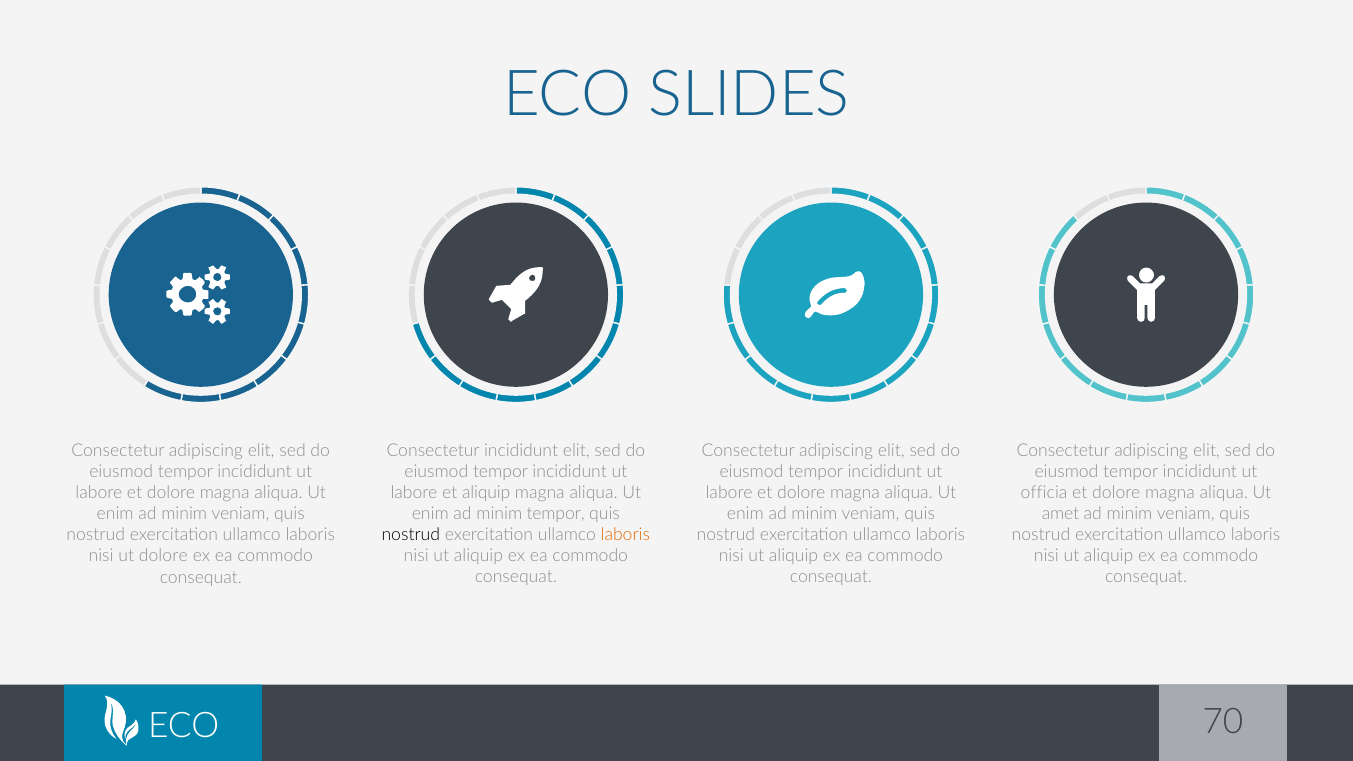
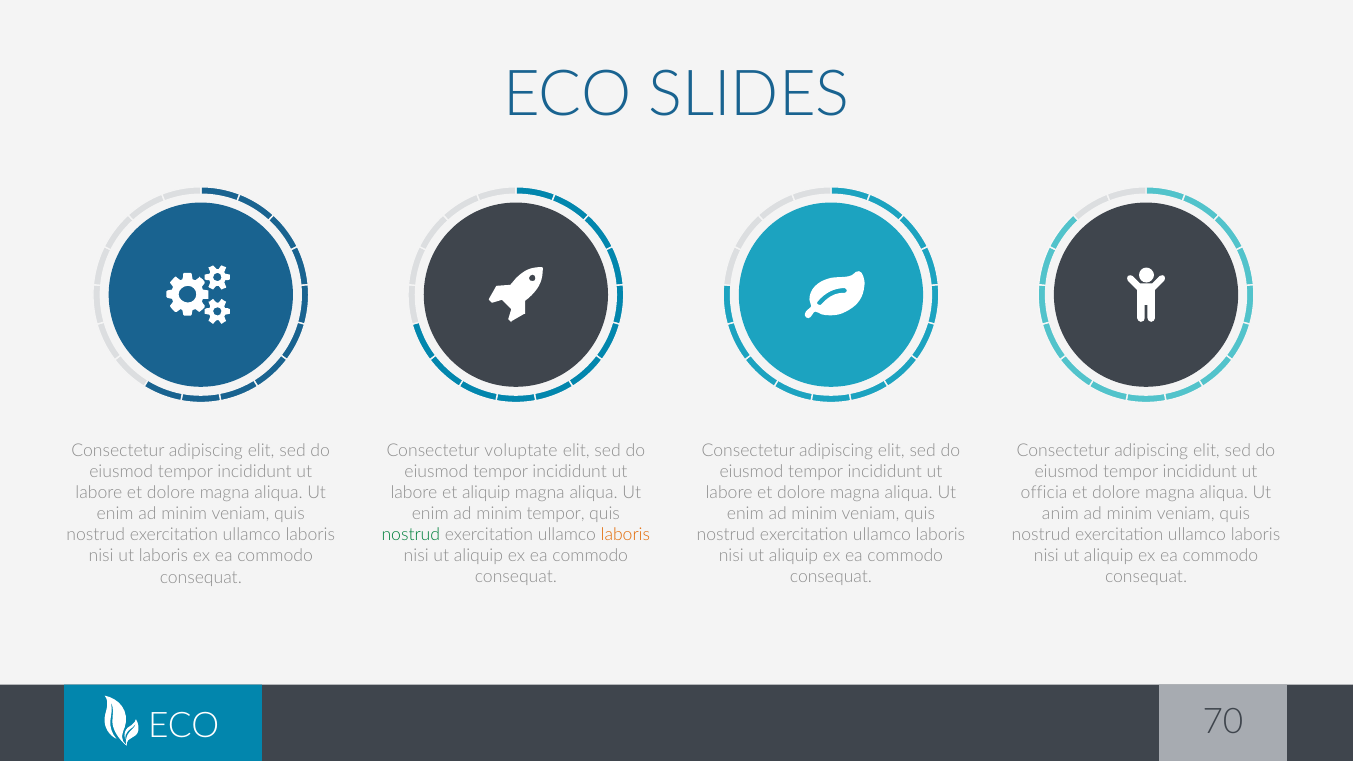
Consectetur incididunt: incididunt -> voluptate
amet: amet -> anim
nostrud at (411, 535) colour: black -> green
ut dolore: dolore -> laboris
